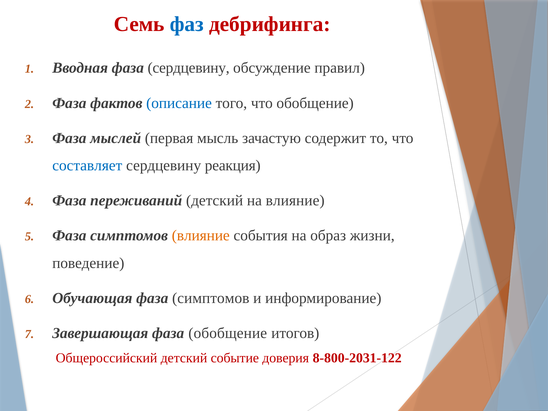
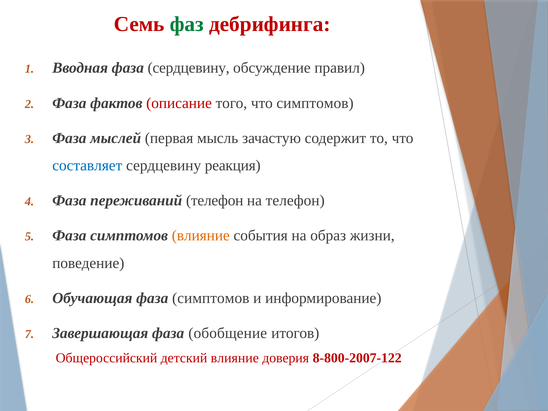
фаз colour: blue -> green
описание colour: blue -> red
что обобщение: обобщение -> симптомов
переживаний детский: детский -> телефон
на влияние: влияние -> телефон
детский событие: событие -> влияние
8-800-2031-122: 8-800-2031-122 -> 8-800-2007-122
